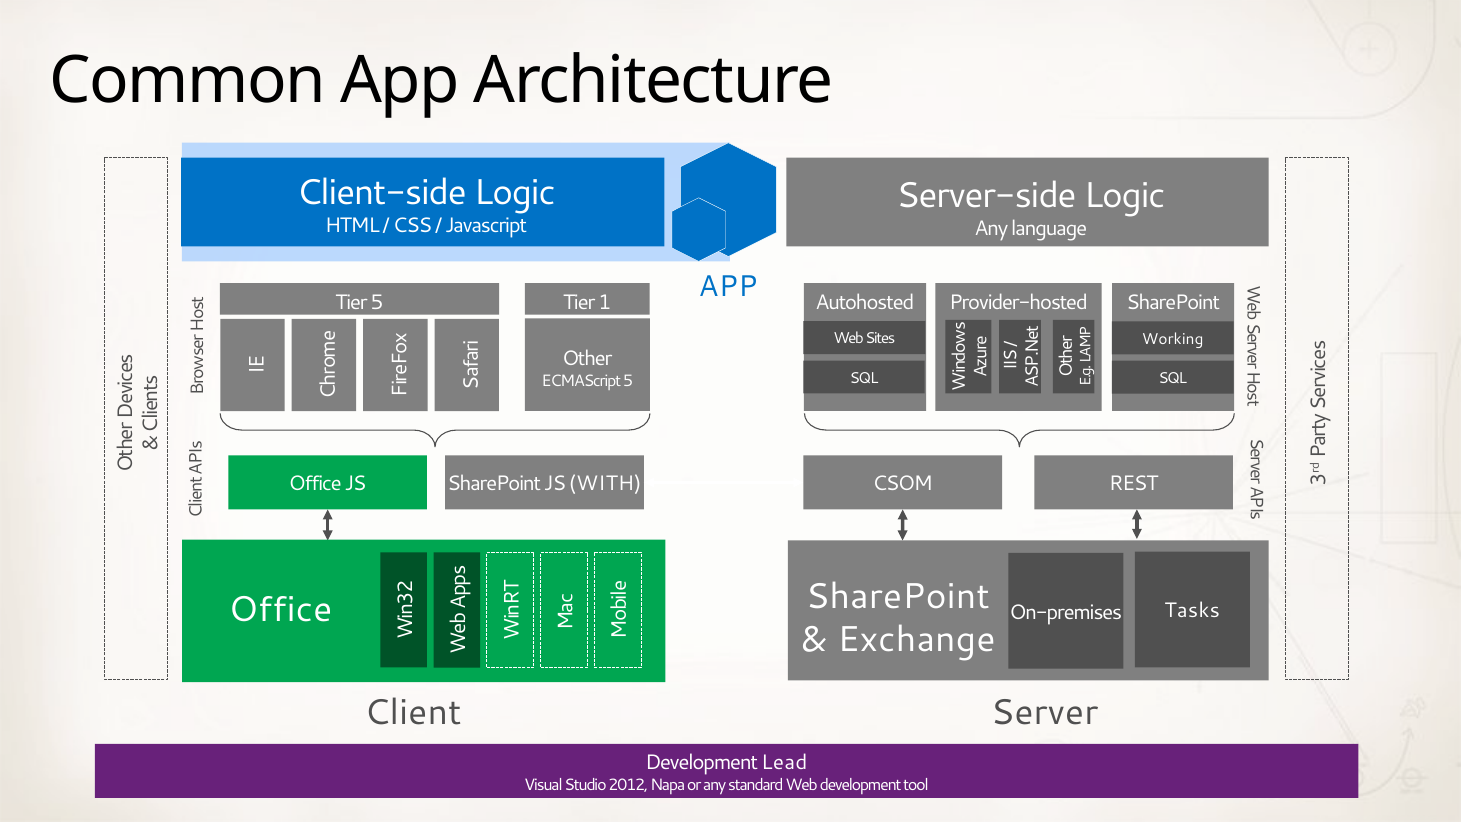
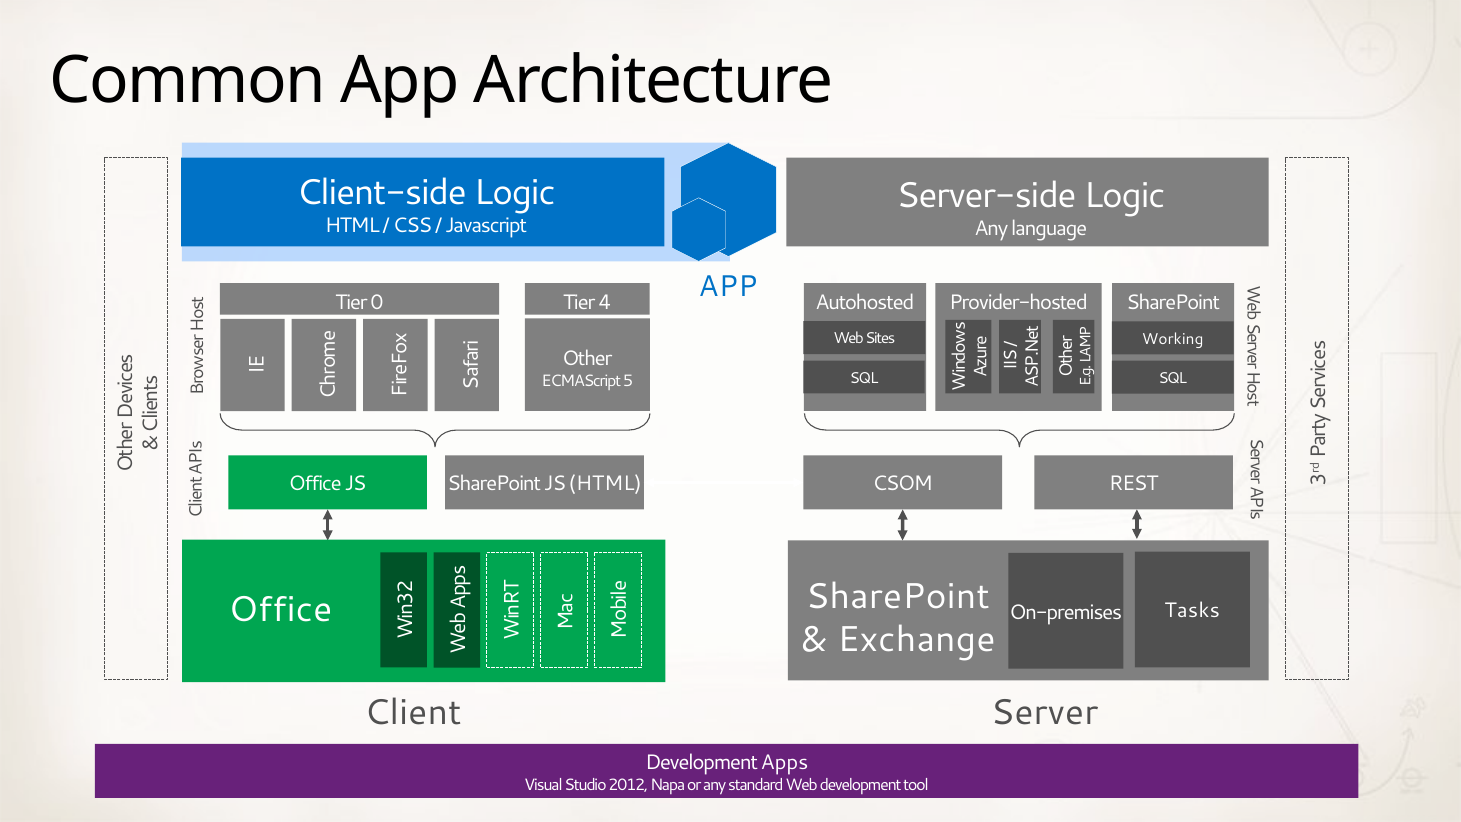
Tier 5: 5 -> 0
1: 1 -> 4
JS WITH: WITH -> HTML
Lead: Lead -> Apps
